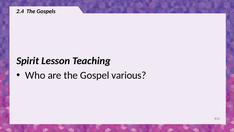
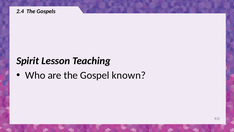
various: various -> known
